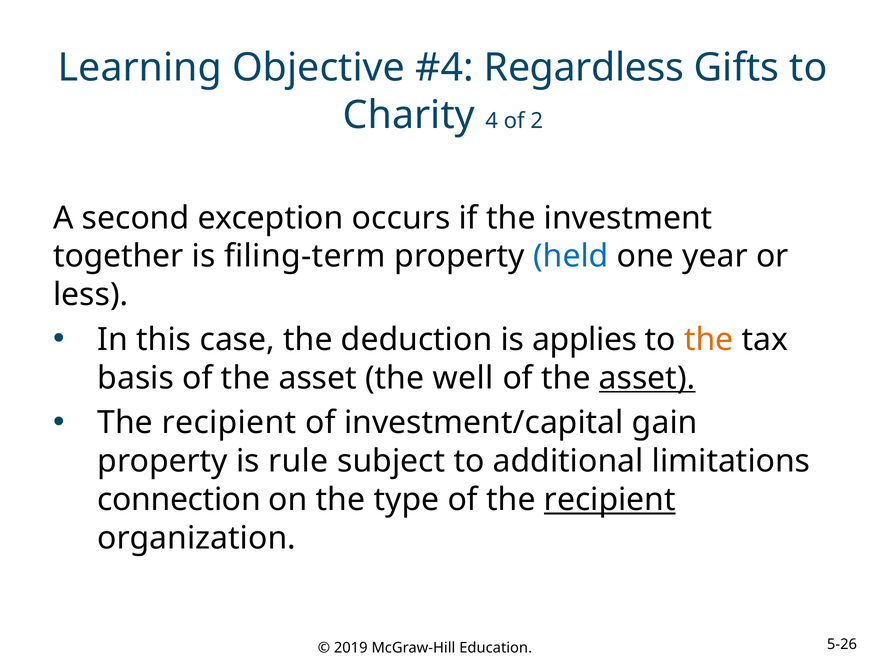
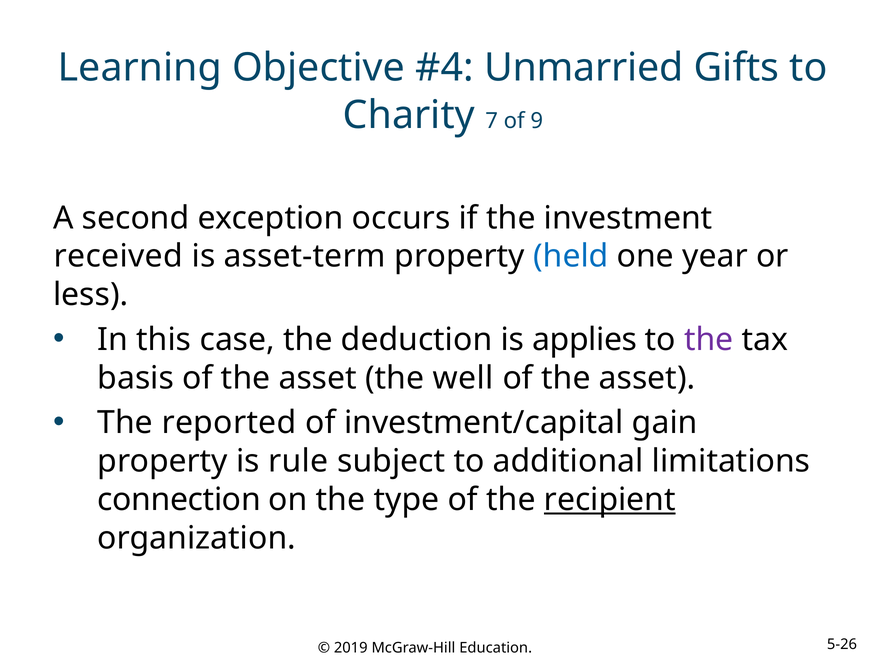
Regardless: Regardless -> Unmarried
4: 4 -> 7
2: 2 -> 9
together: together -> received
filing-term: filing-term -> asset-term
the at (709, 339) colour: orange -> purple
asset at (647, 378) underline: present -> none
recipient at (229, 422): recipient -> reported
